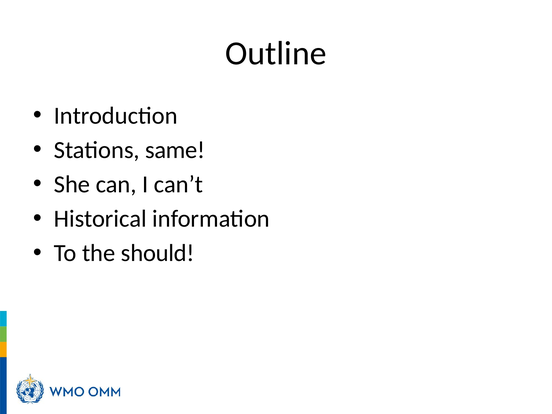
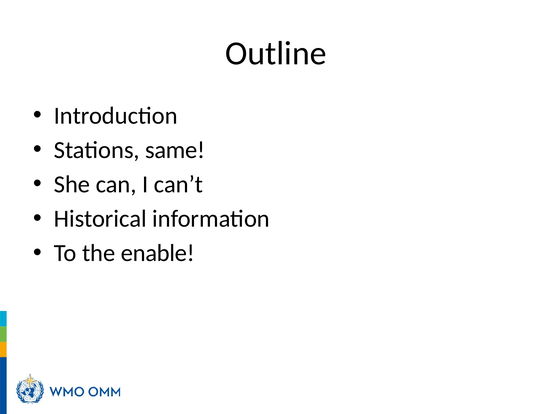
should: should -> enable
